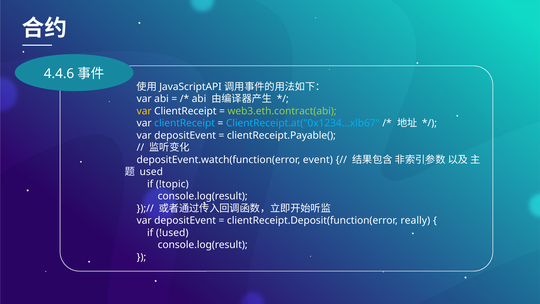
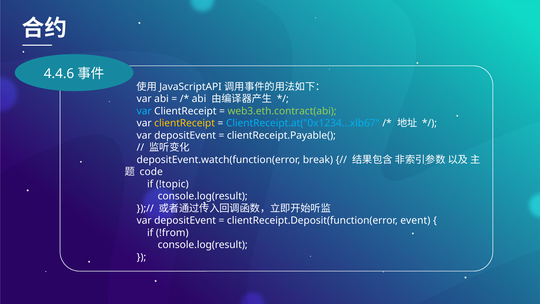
var at (144, 111) colour: yellow -> light blue
clientReceipt at (185, 123) colour: light blue -> yellow
event: event -> break
used: used -> code
really: really -> event
!used: !used -> !from
